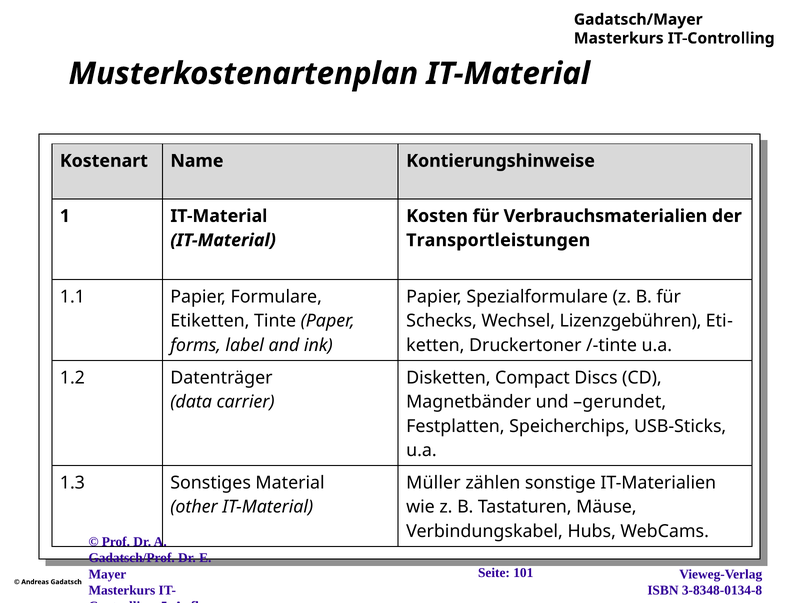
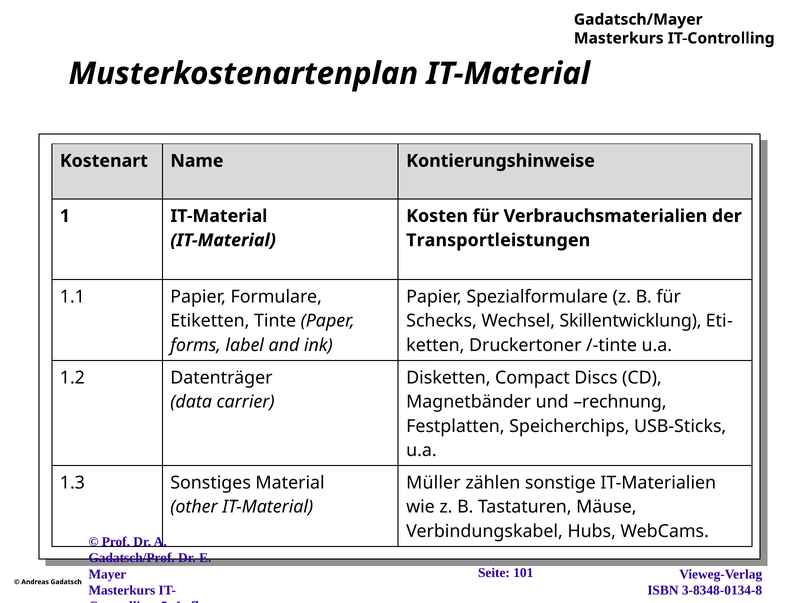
Lizenzgebühren: Lizenzgebühren -> Skillentwicklung
gerundet: gerundet -> rechnung
